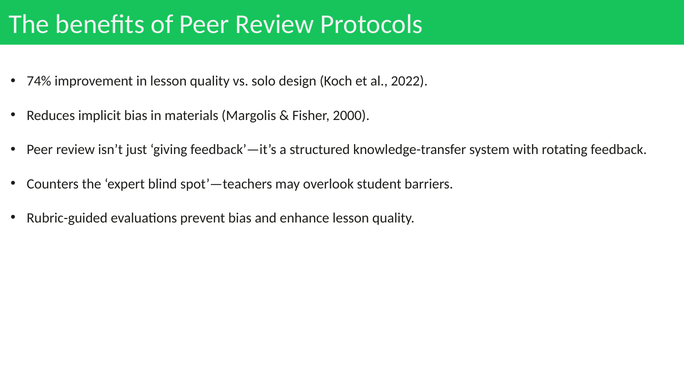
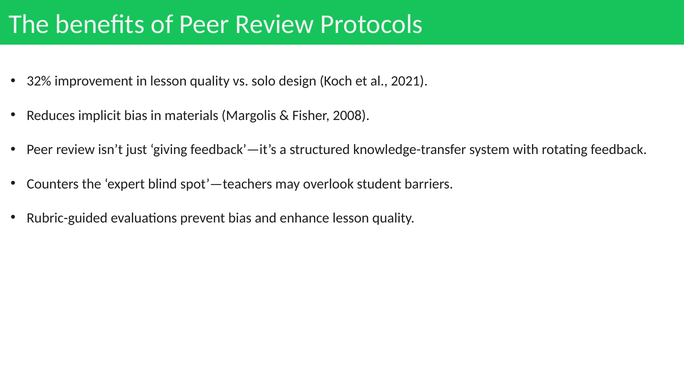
74%: 74% -> 32%
2022: 2022 -> 2021
2000: 2000 -> 2008
